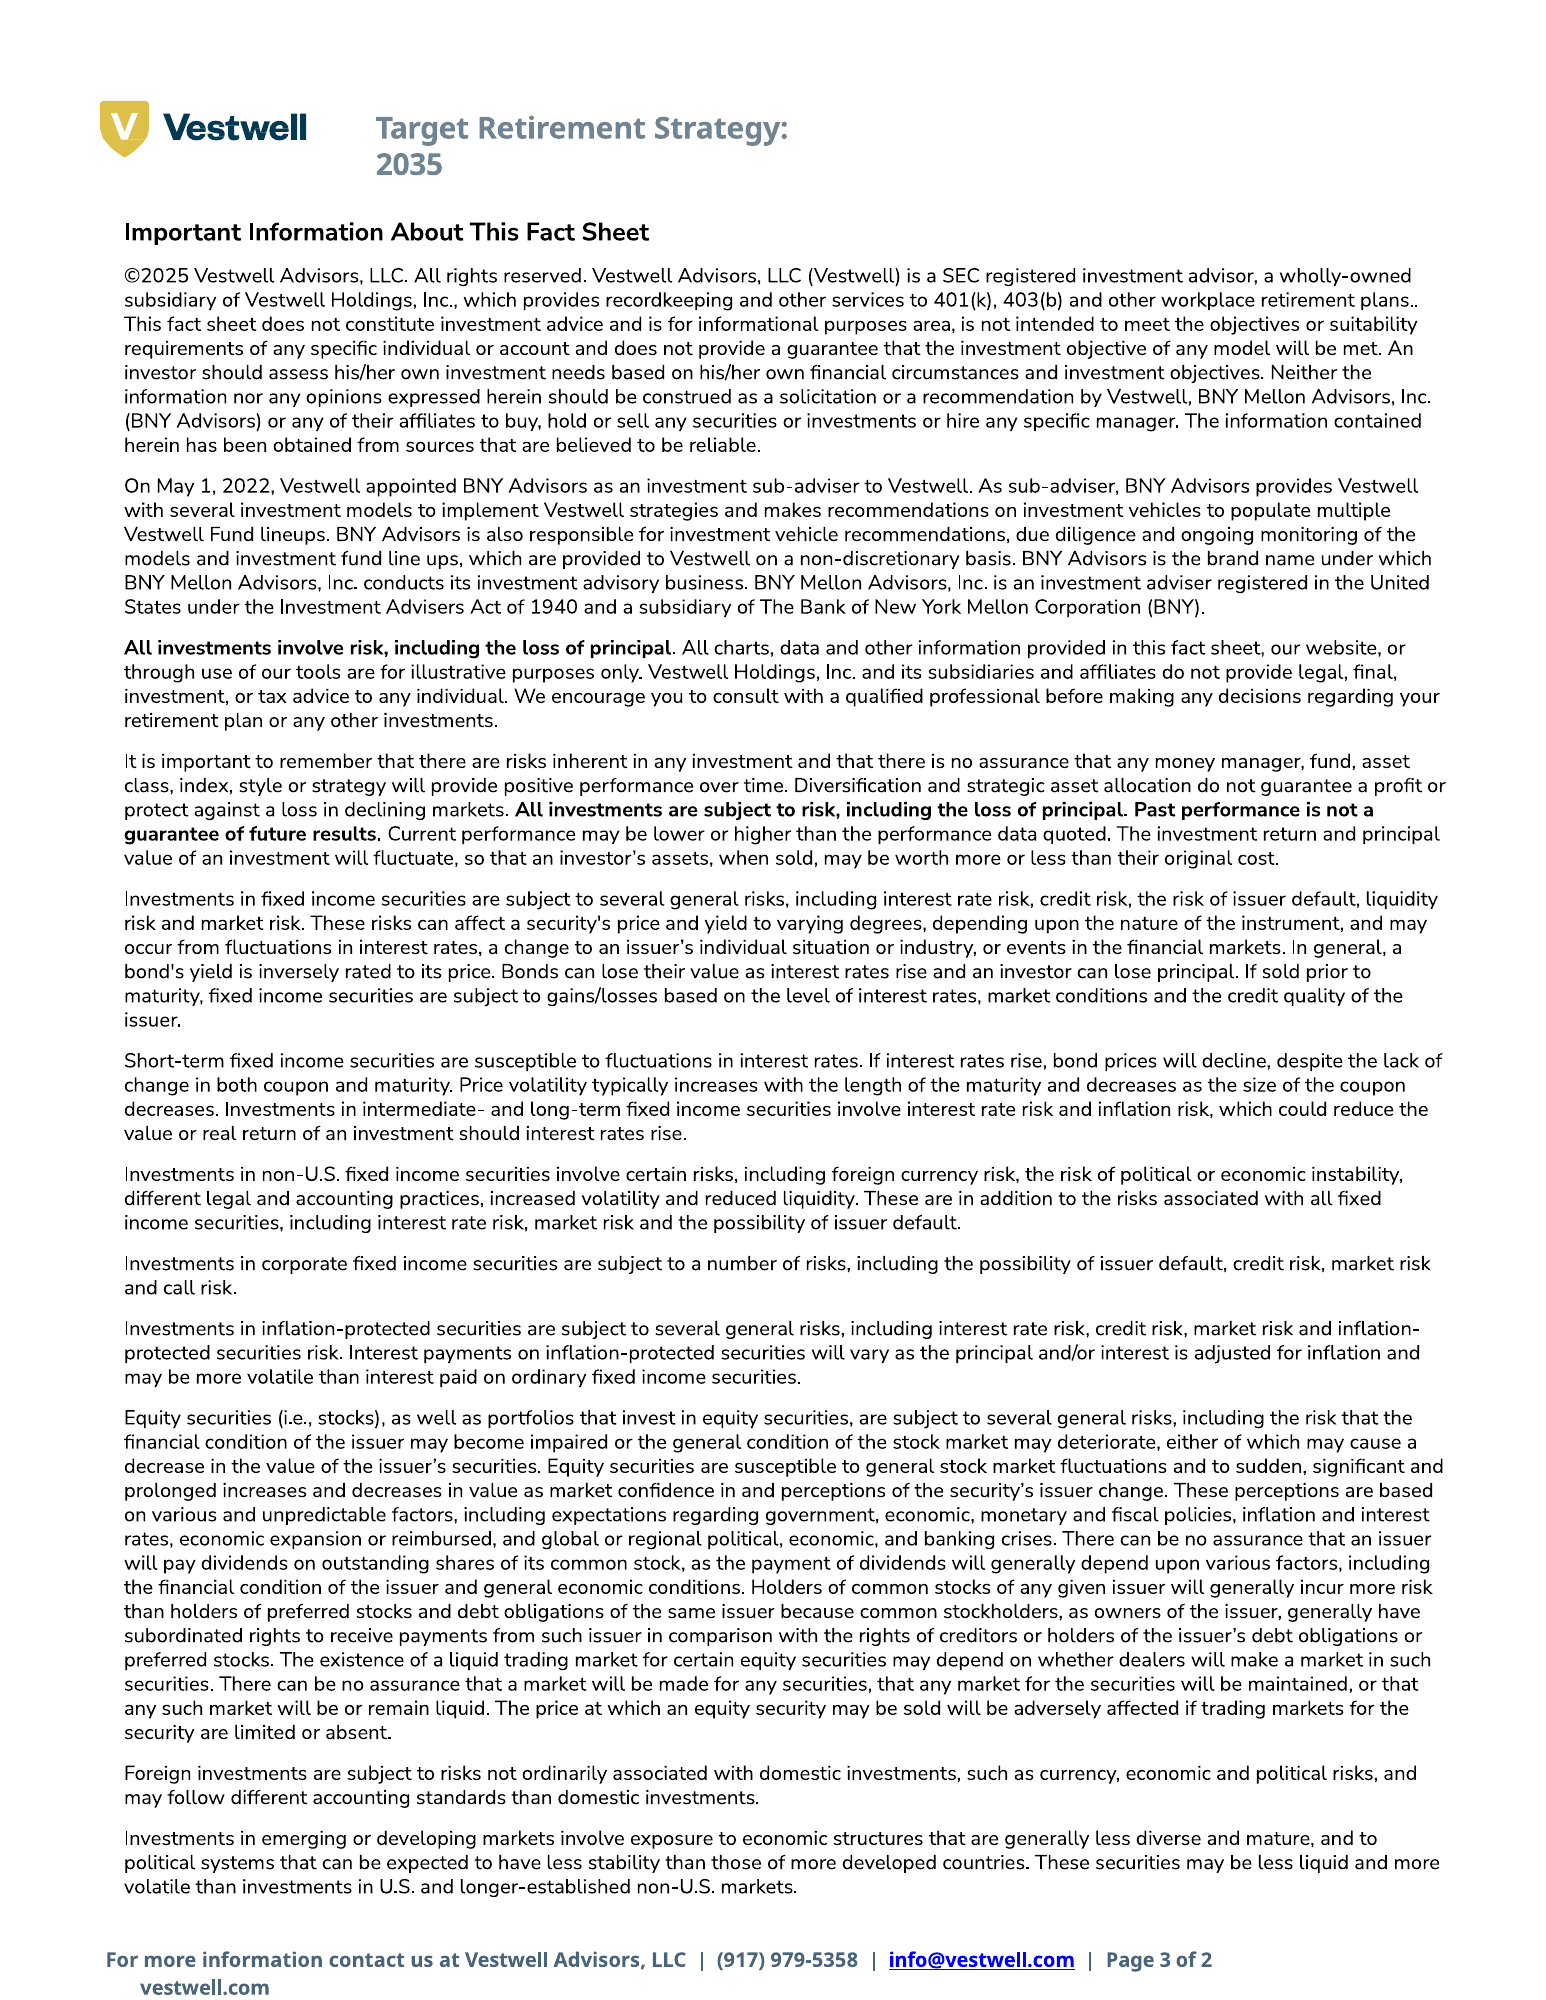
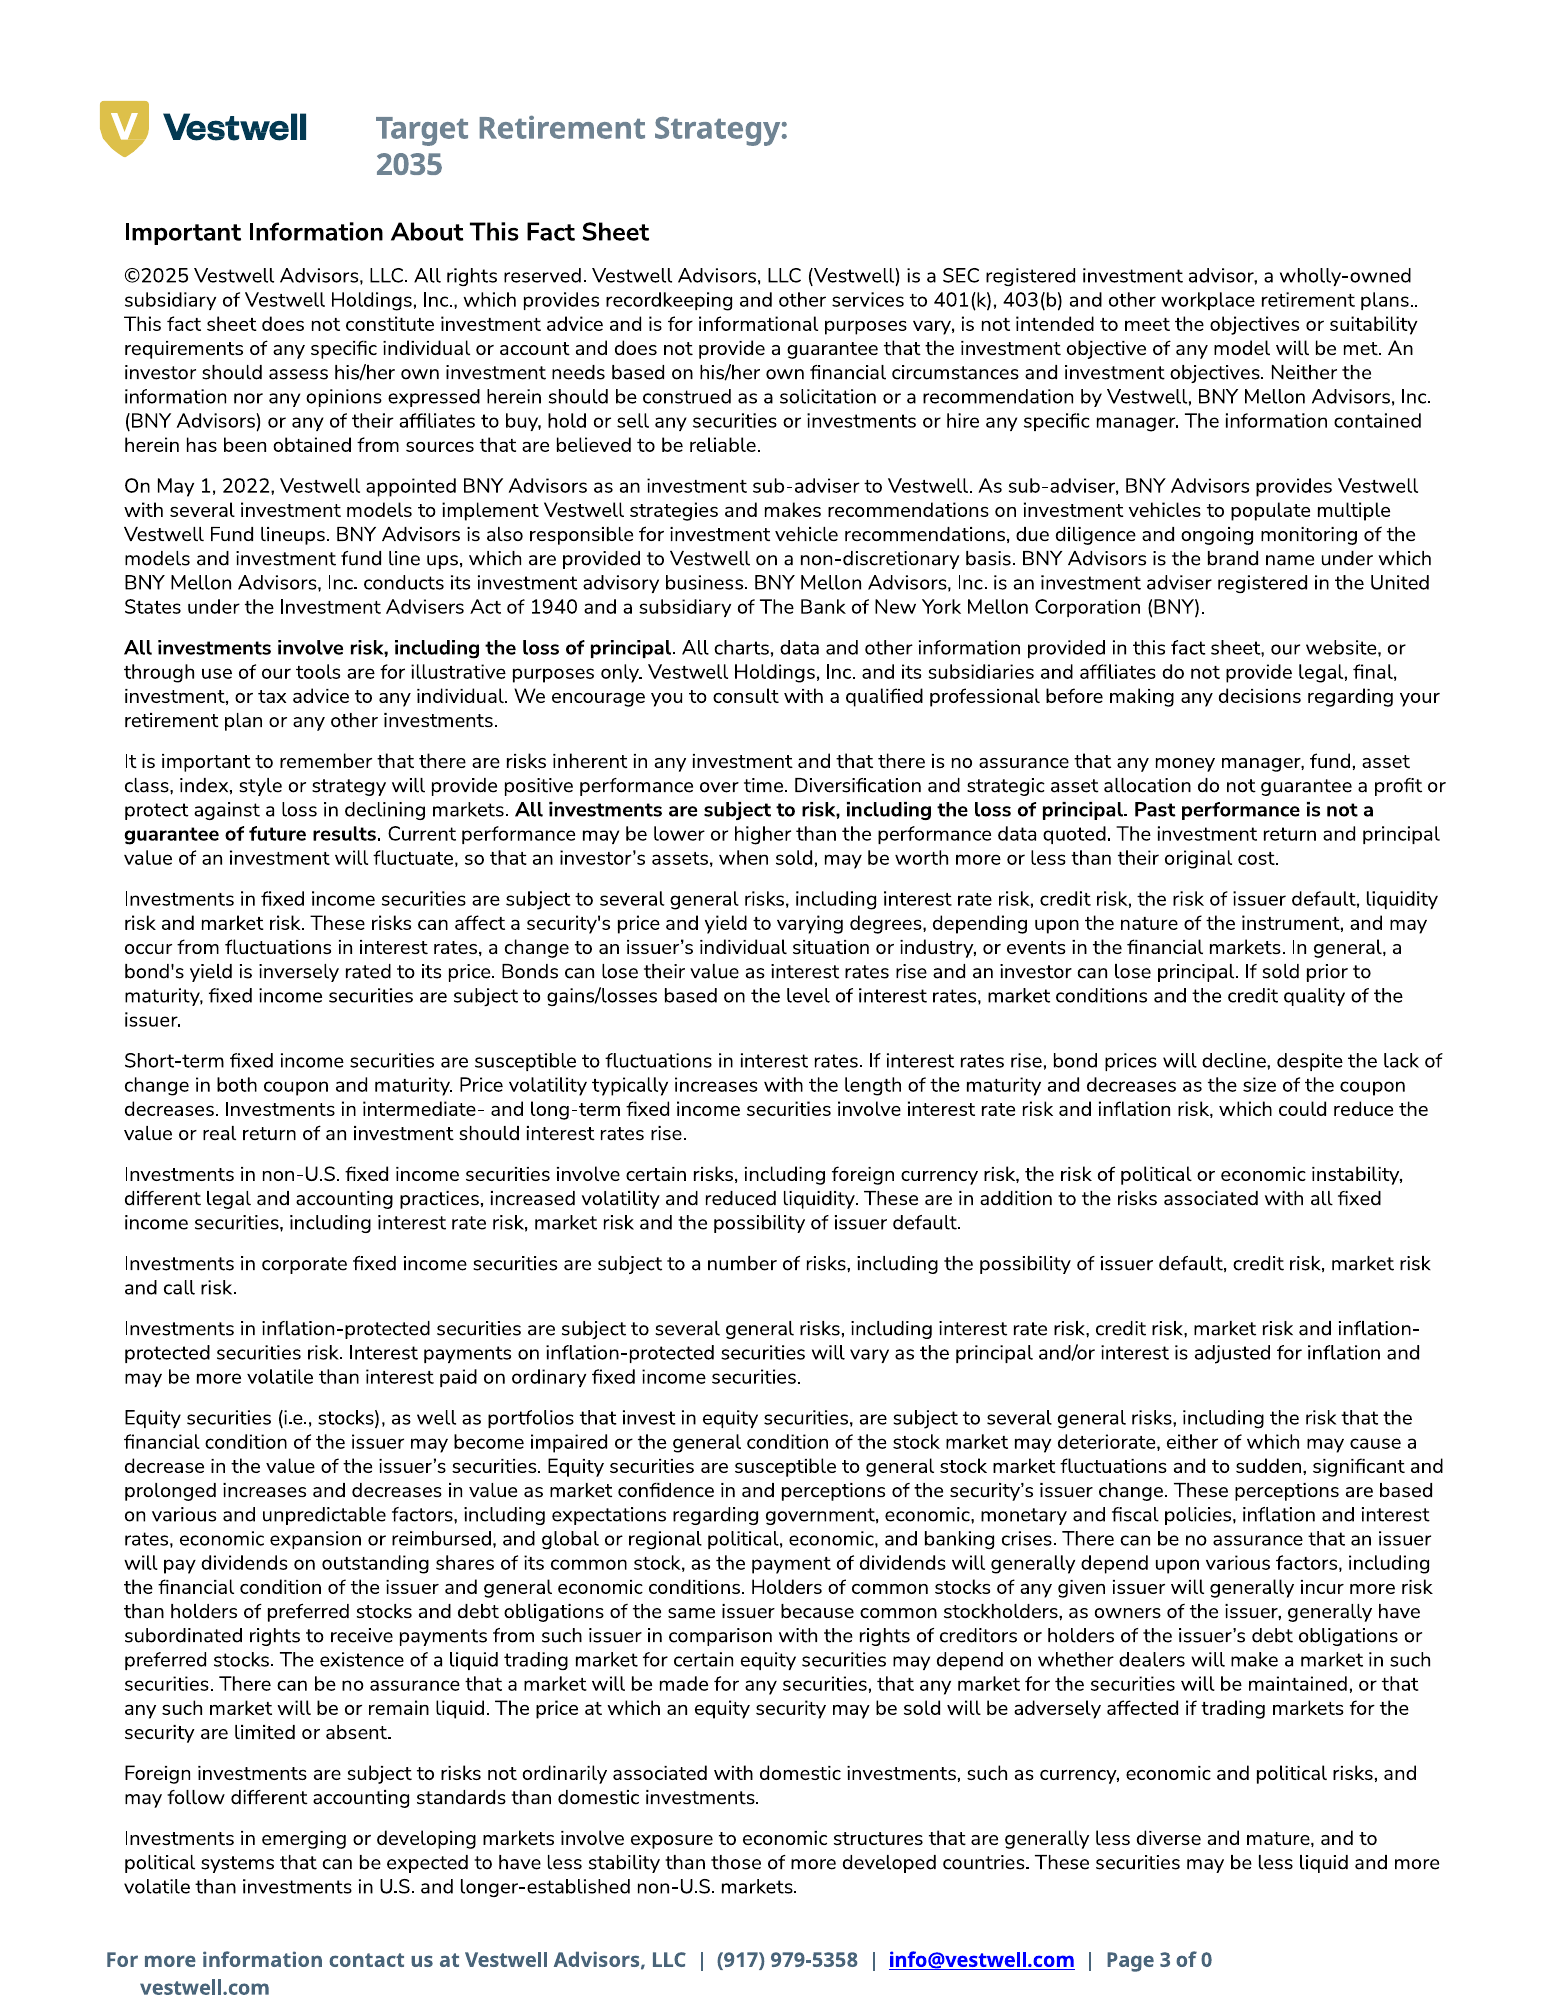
purposes area: area -> vary
2: 2 -> 0
